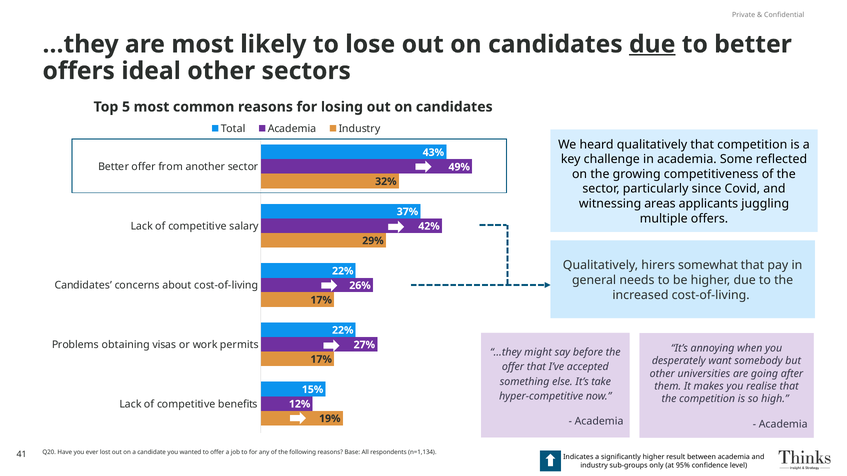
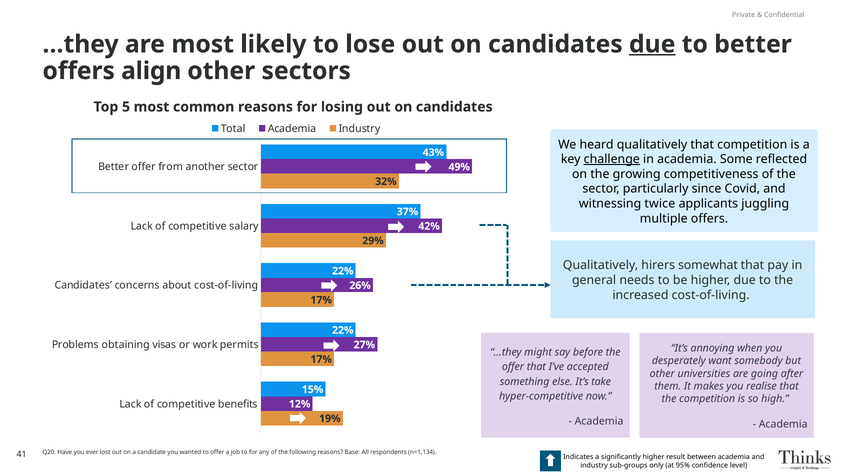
ideal: ideal -> align
challenge underline: none -> present
areas: areas -> twice
